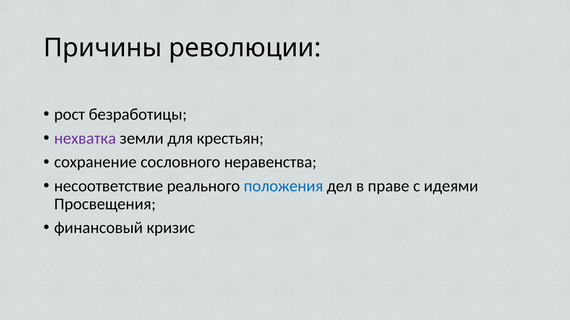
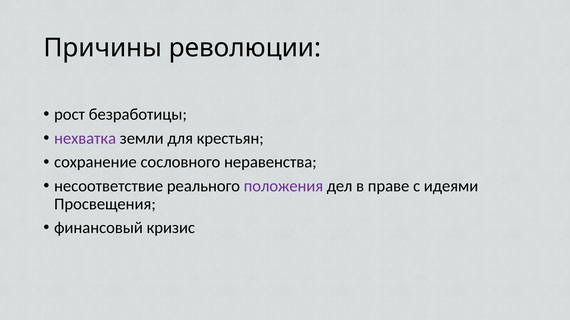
положения colour: blue -> purple
